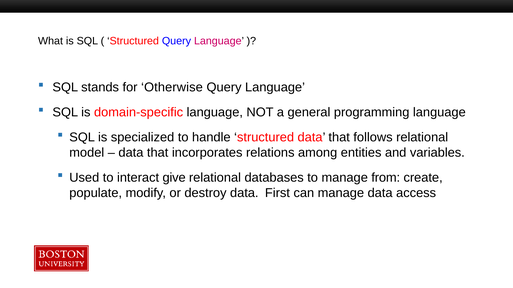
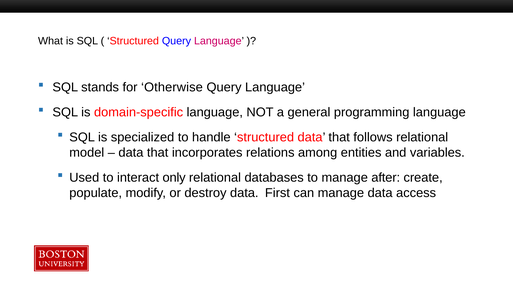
give: give -> only
from: from -> after
